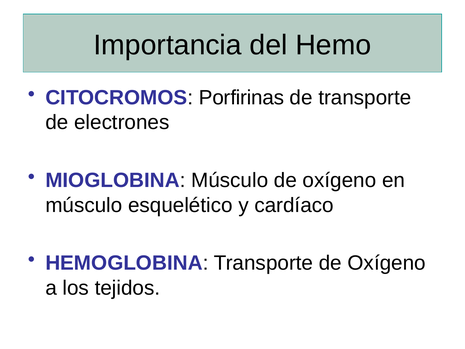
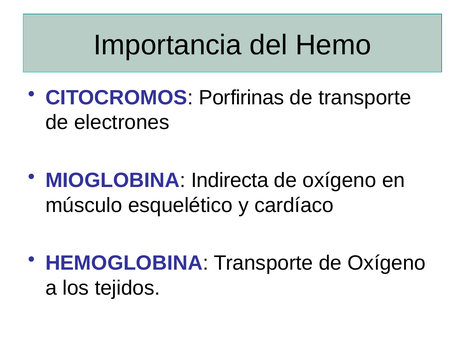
MIOGLOBINA Músculo: Músculo -> Indirecta
